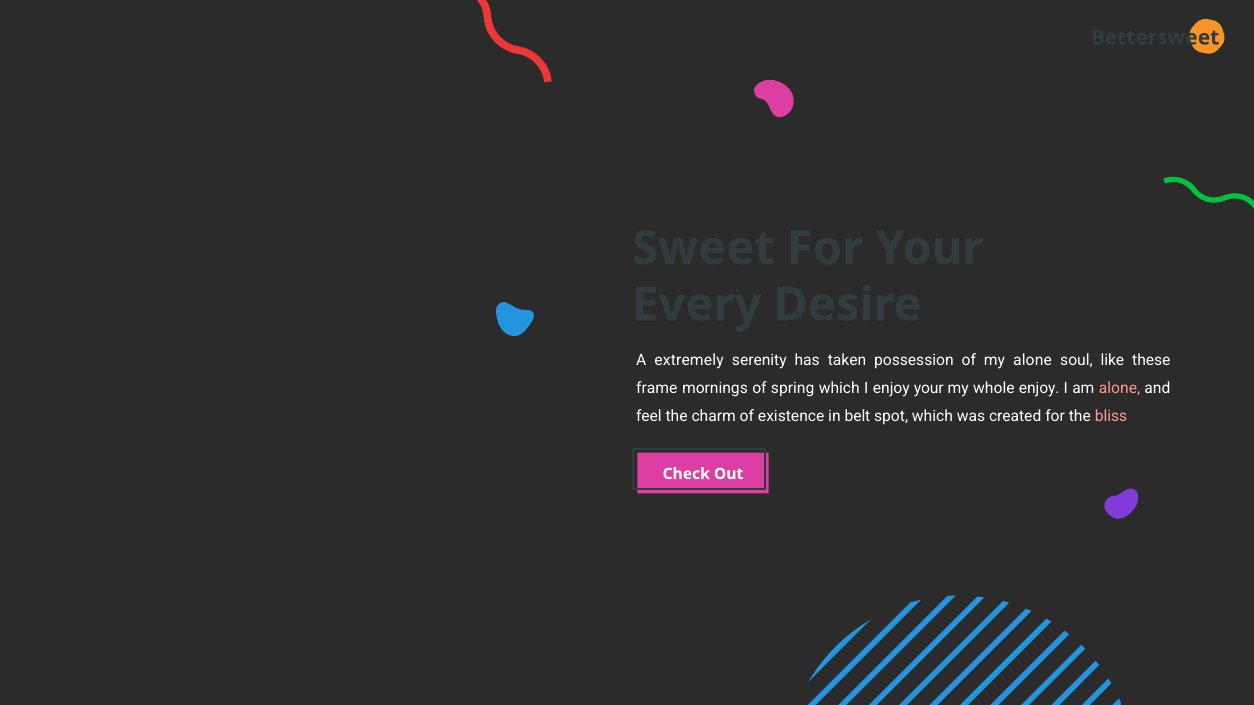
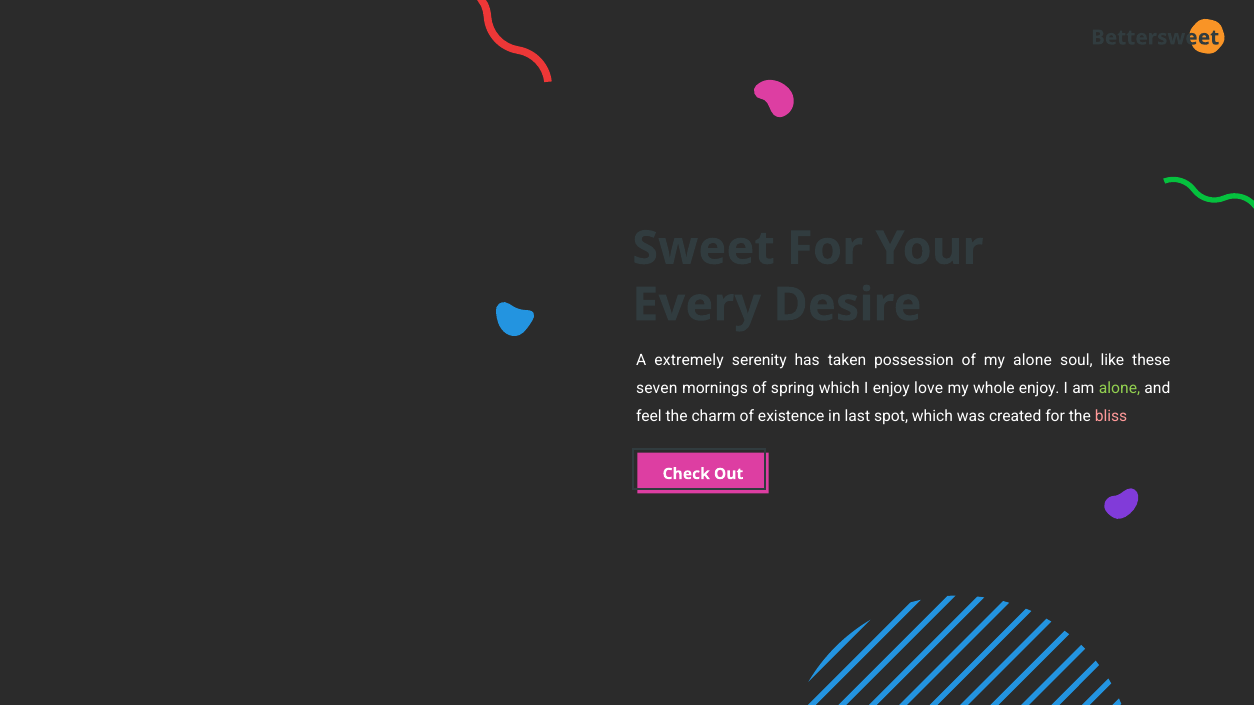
frame: frame -> seven
enjoy your: your -> love
alone at (1119, 388) colour: pink -> light green
belt: belt -> last
